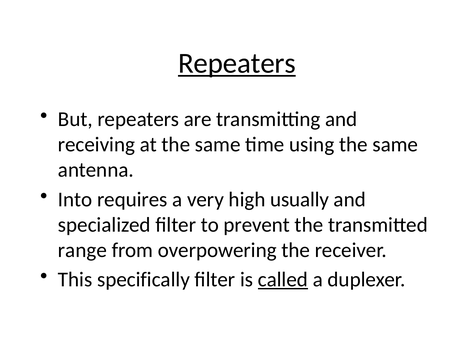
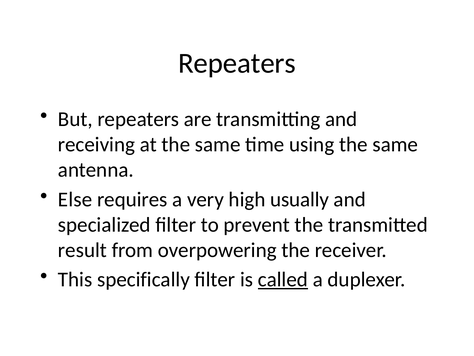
Repeaters at (237, 63) underline: present -> none
Into: Into -> Else
range: range -> result
